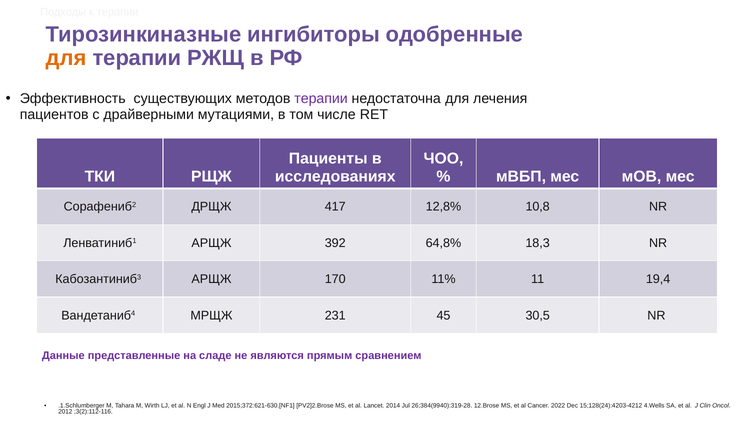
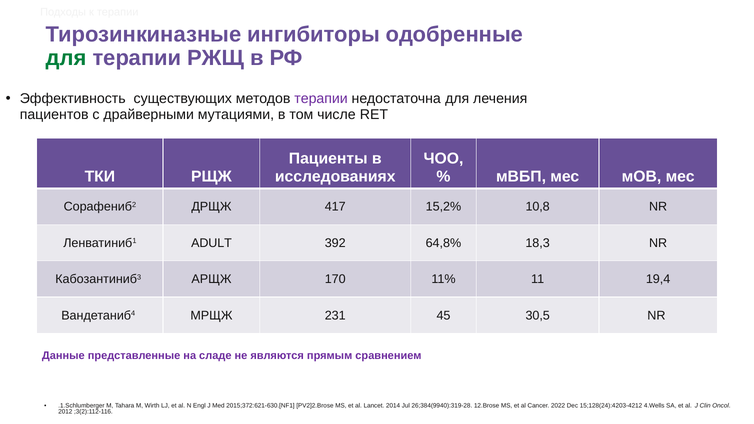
для at (66, 58) colour: orange -> green
12,8%: 12,8% -> 15,2%
Ленватиниб1 АРЩЖ: АРЩЖ -> ADULT
